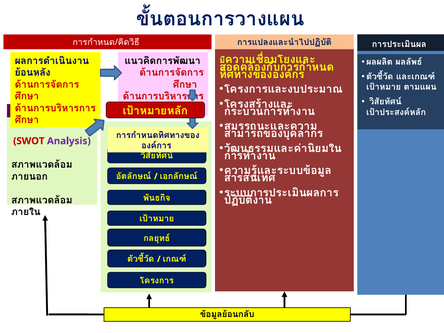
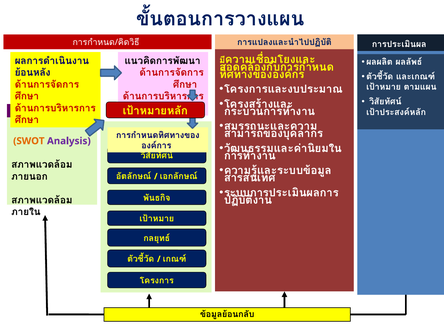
SWOT colour: red -> orange
